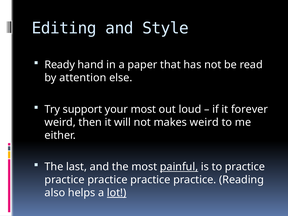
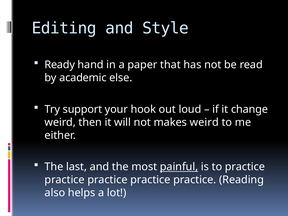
attention: attention -> academic
your most: most -> hook
forever: forever -> change
lot underline: present -> none
